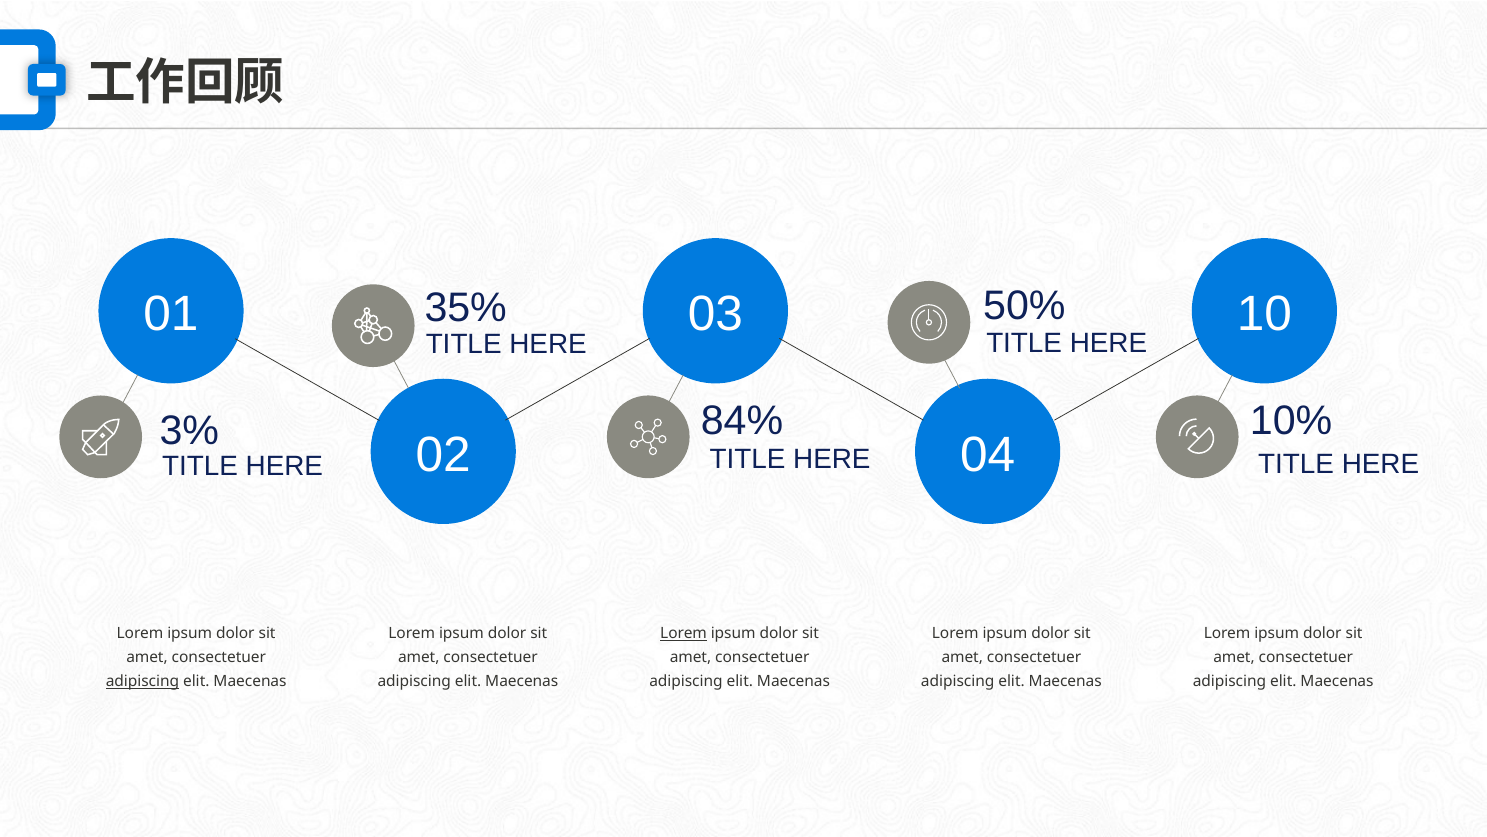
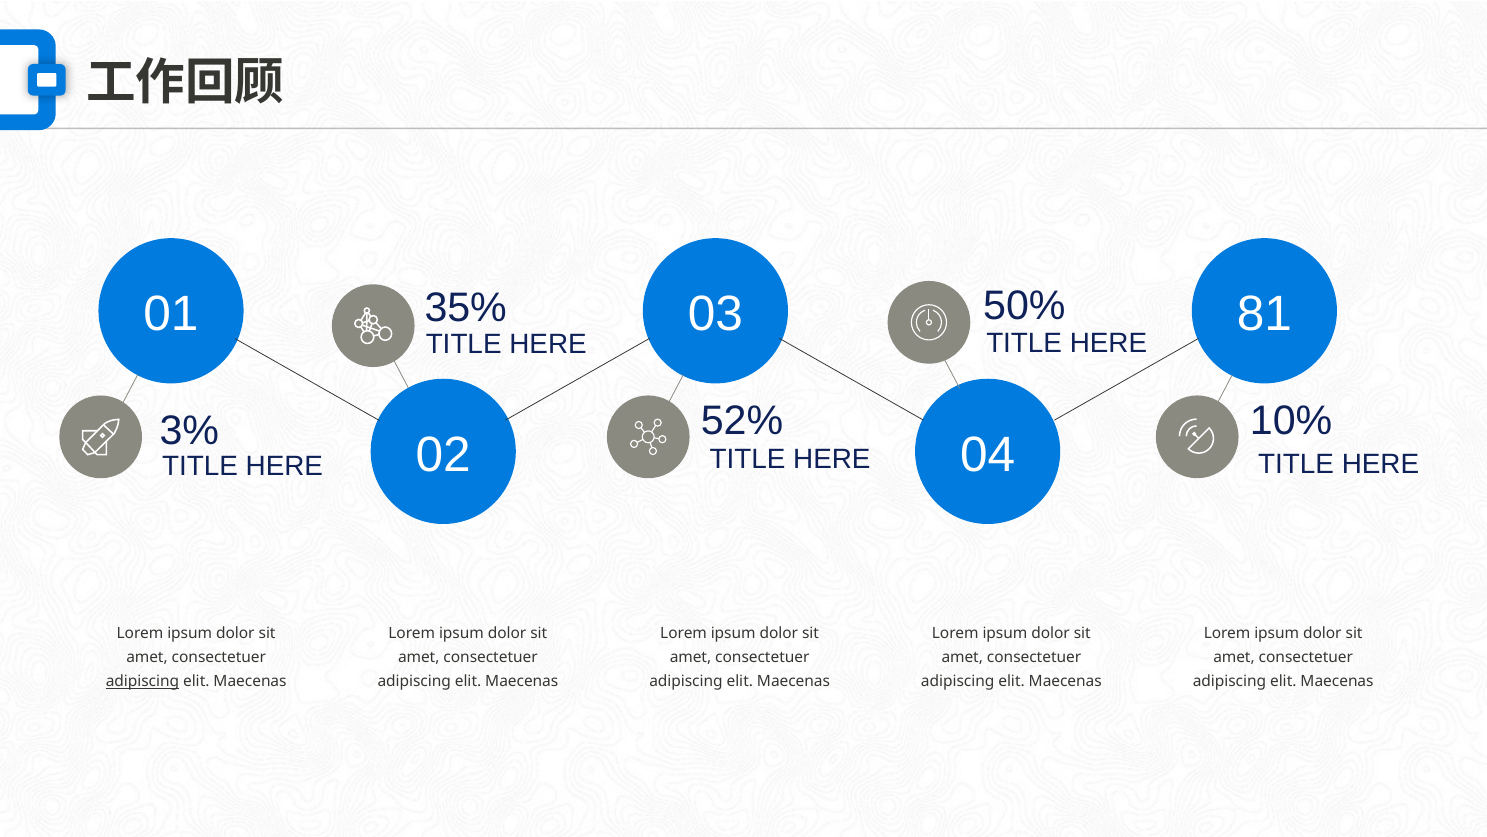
10: 10 -> 81
84%: 84% -> 52%
Lorem at (684, 633) underline: present -> none
